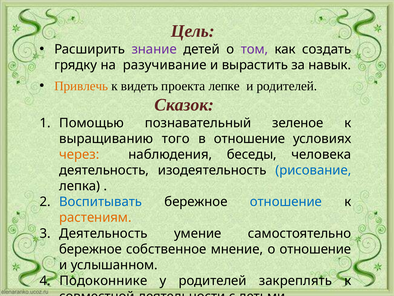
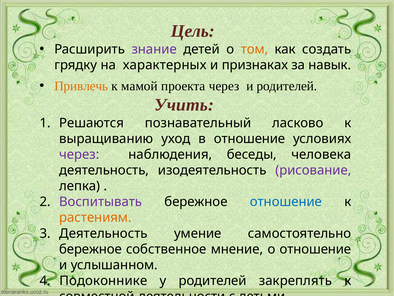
том colour: purple -> orange
разучивание: разучивание -> характерных
вырастить: вырастить -> признаках
видеть: видеть -> мамой
проекта лепке: лепке -> через
Сказок: Сказок -> Учить
Помощью: Помощью -> Решаются
зеленое: зеленое -> ласково
того: того -> уход
через at (79, 154) colour: orange -> purple
рисование colour: blue -> purple
Воспитывать colour: blue -> purple
